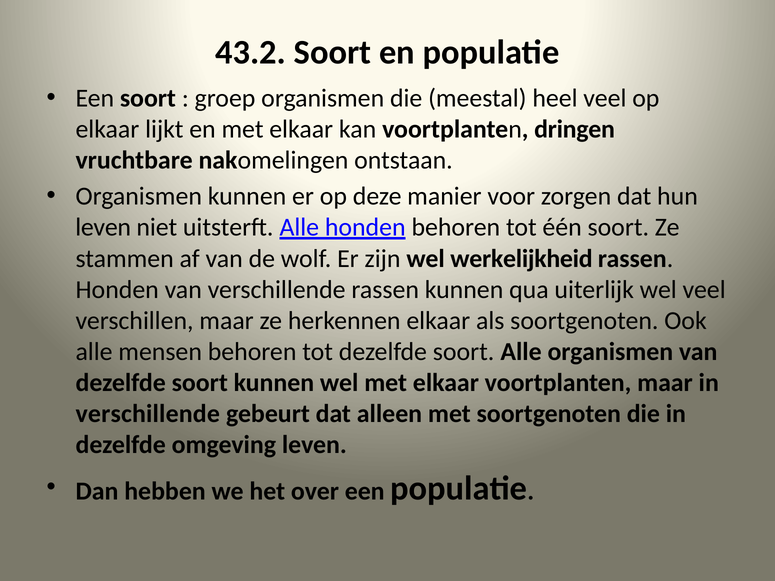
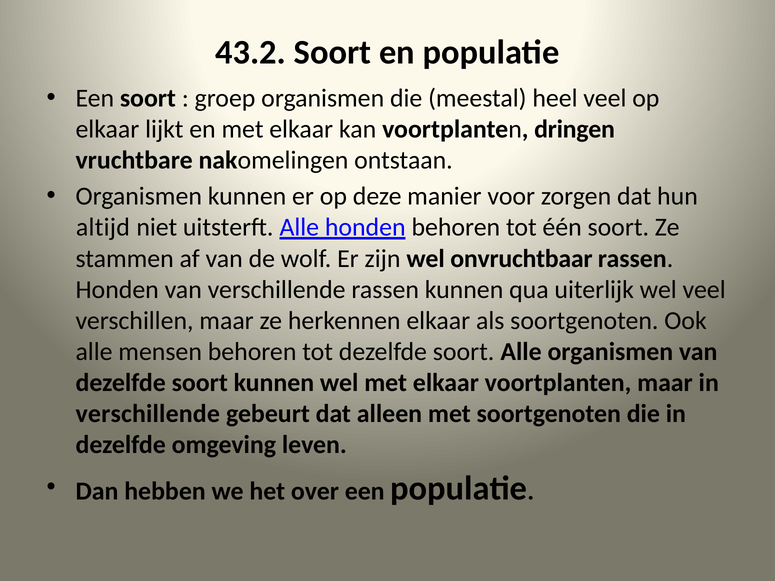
leven at (103, 227): leven -> altijd
werkelijkheid: werkelijkheid -> onvruchtbaar
